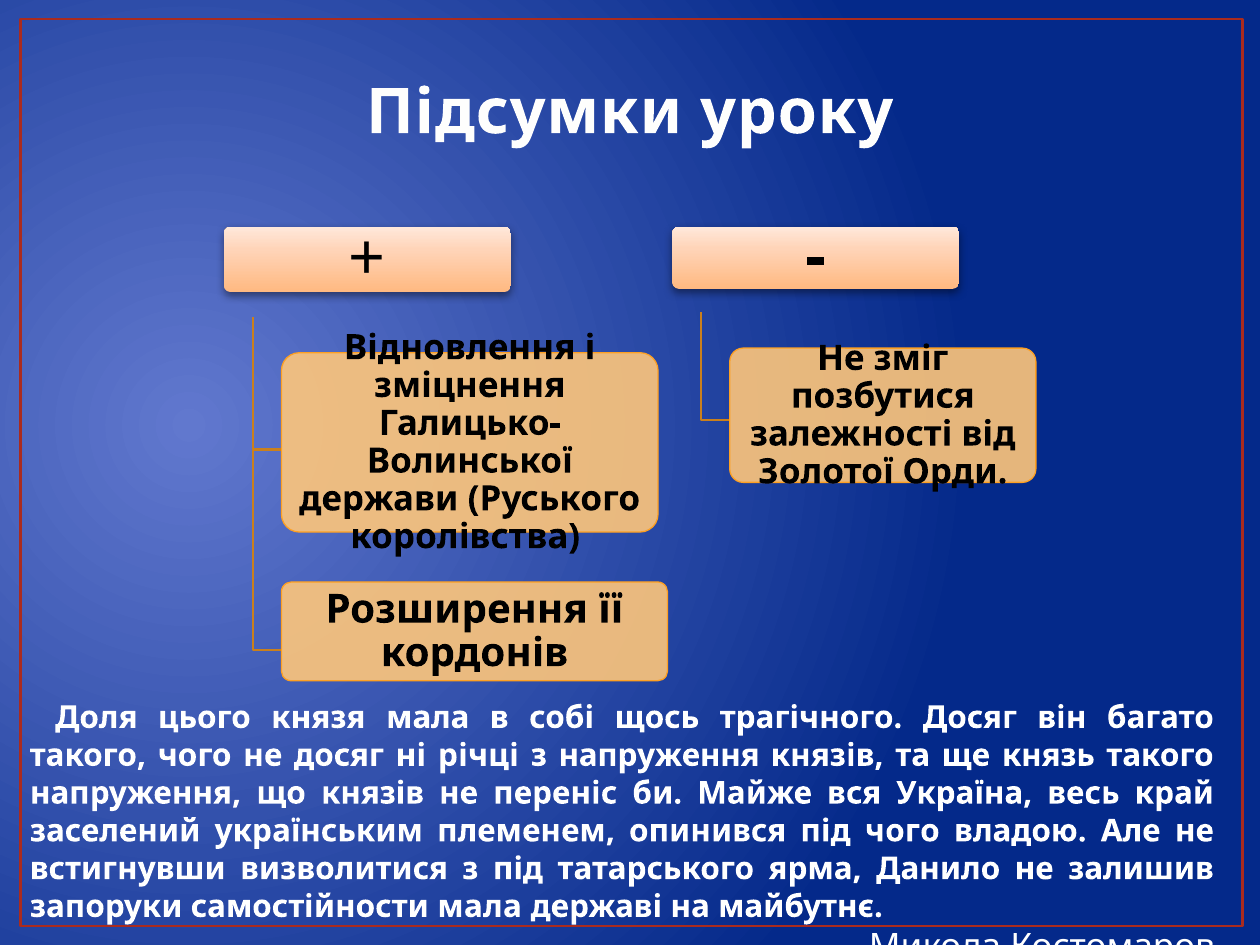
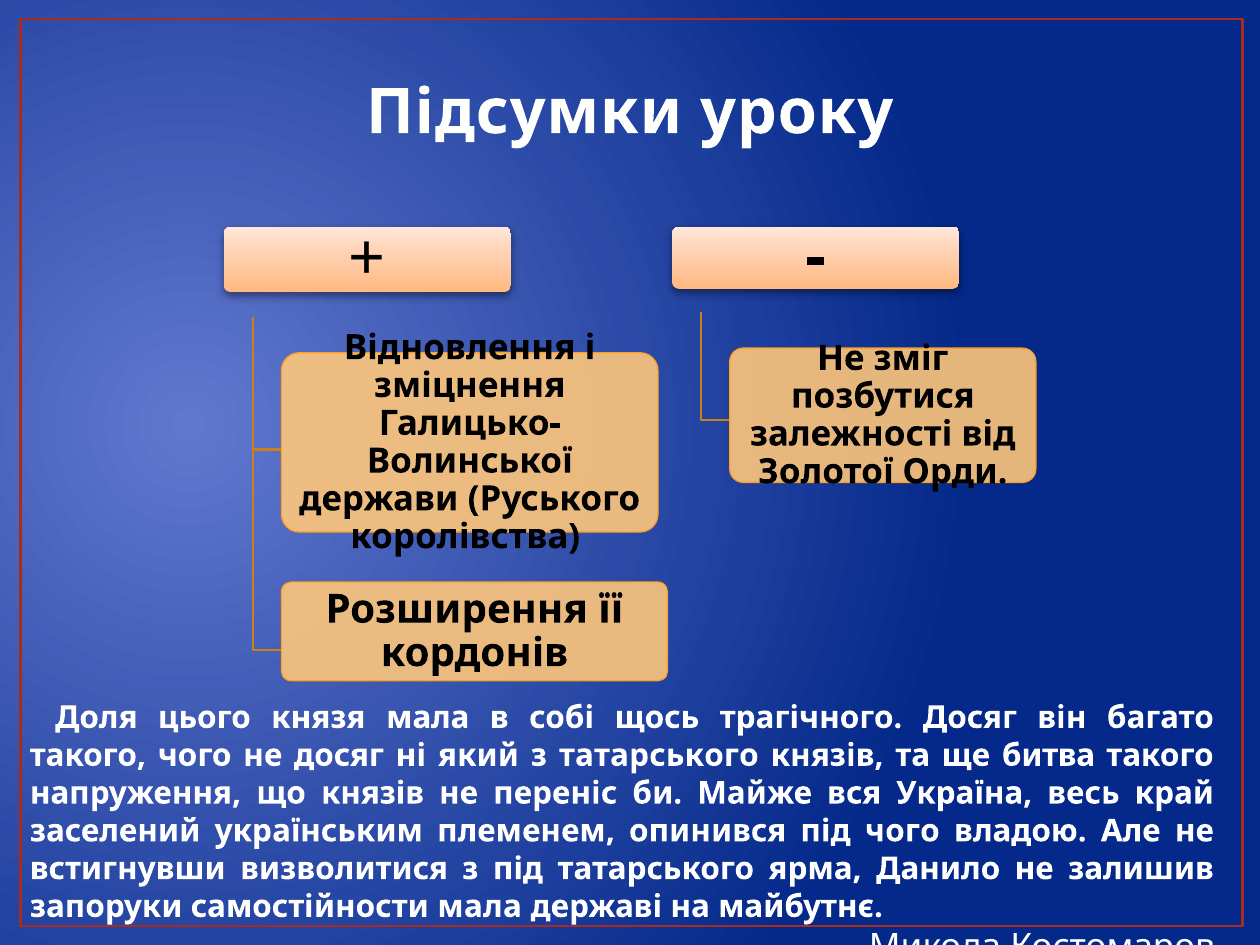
річці: річці -> який
з напруження: напруження -> татарського
князь: князь -> битва
